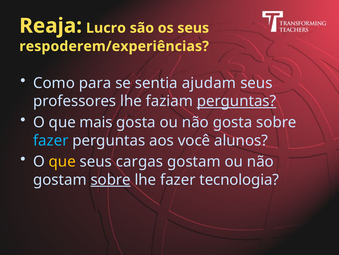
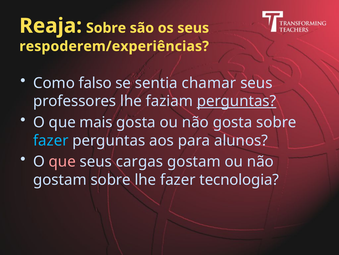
Reaja Lucro: Lucro -> Sobre
para: para -> falso
ajudam: ajudam -> chamar
você: você -> para
que at (62, 161) colour: yellow -> pink
sobre at (111, 179) underline: present -> none
